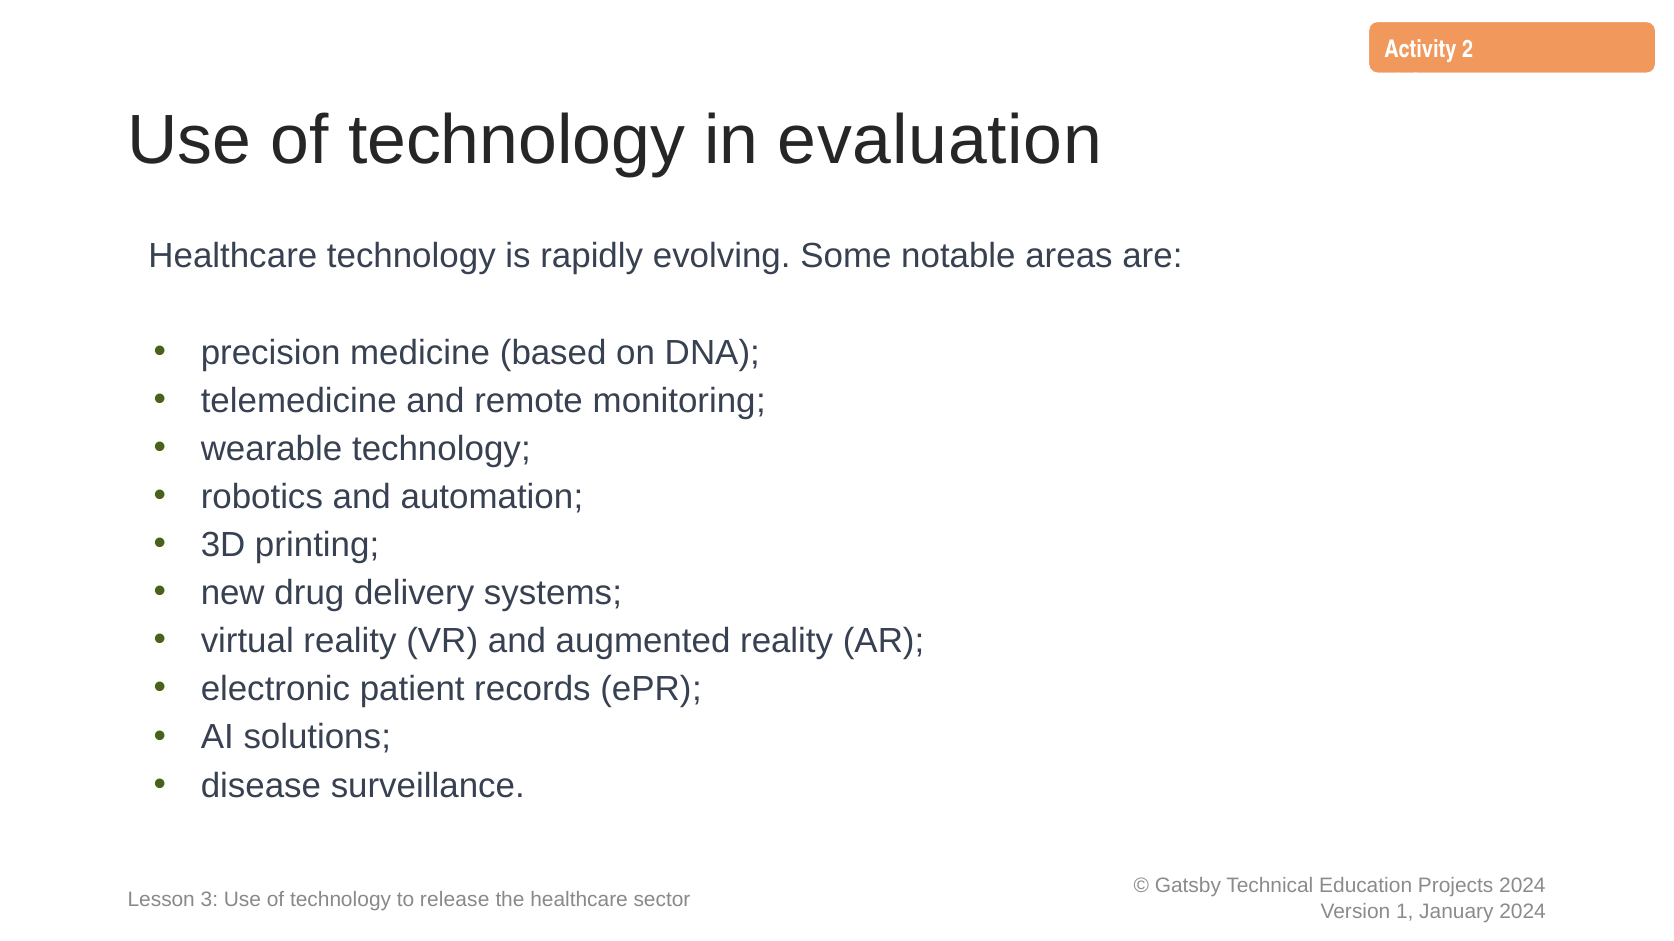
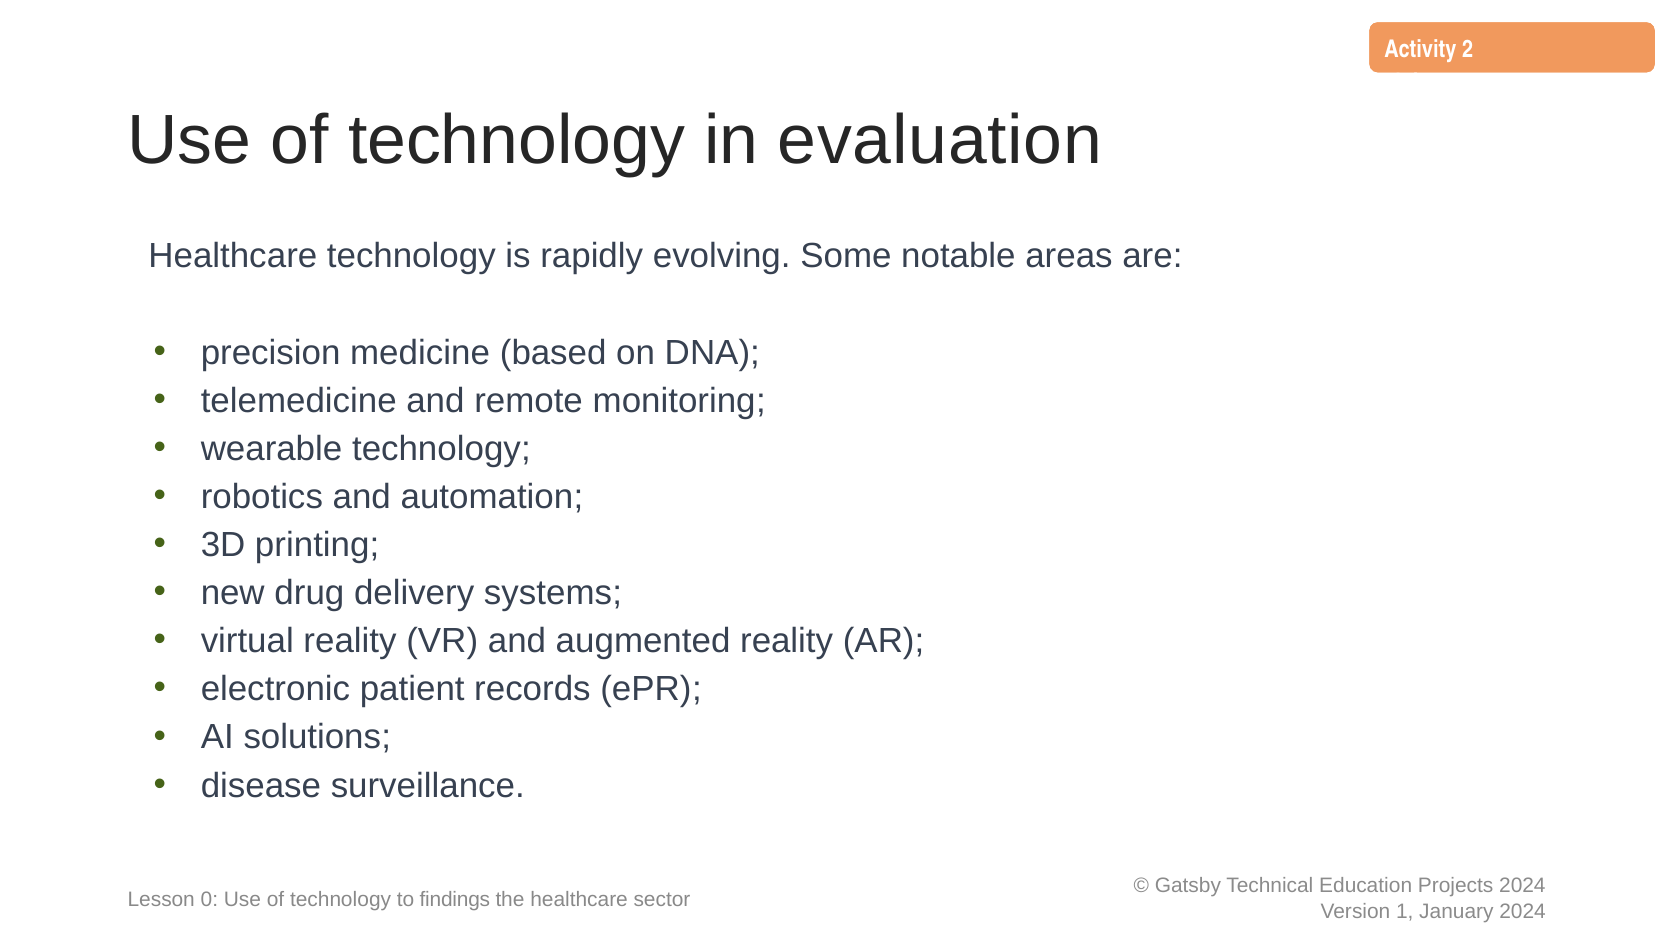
3: 3 -> 0
release: release -> findings
